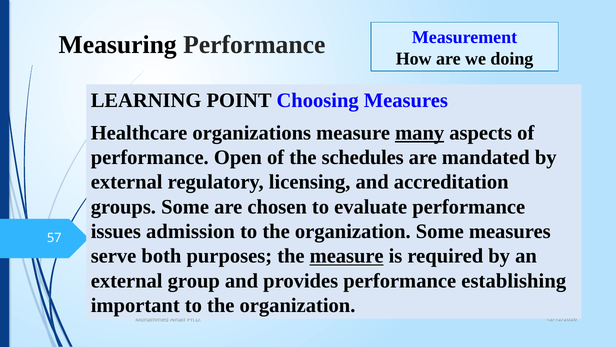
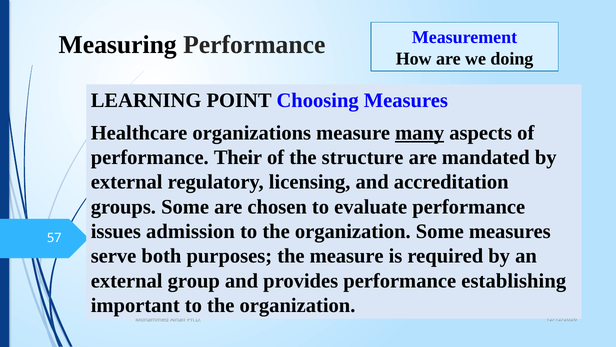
Open: Open -> Their
schedules: schedules -> structure
measure at (347, 256) underline: present -> none
